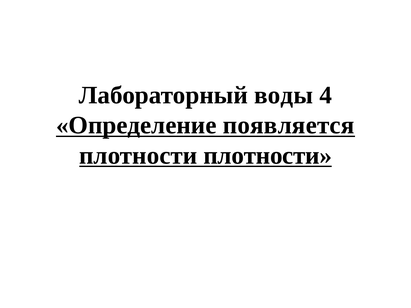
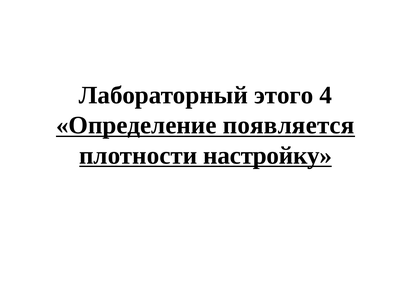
воды: воды -> этого
плотности плотности: плотности -> настройку
